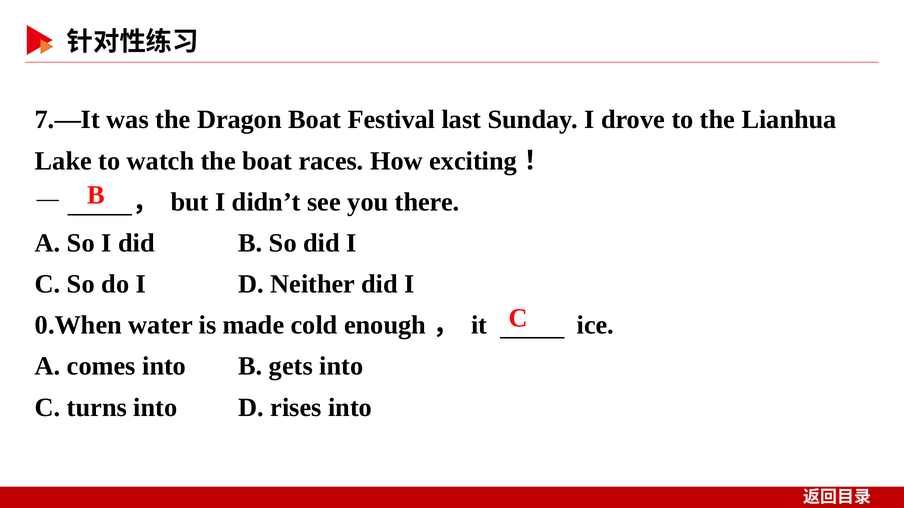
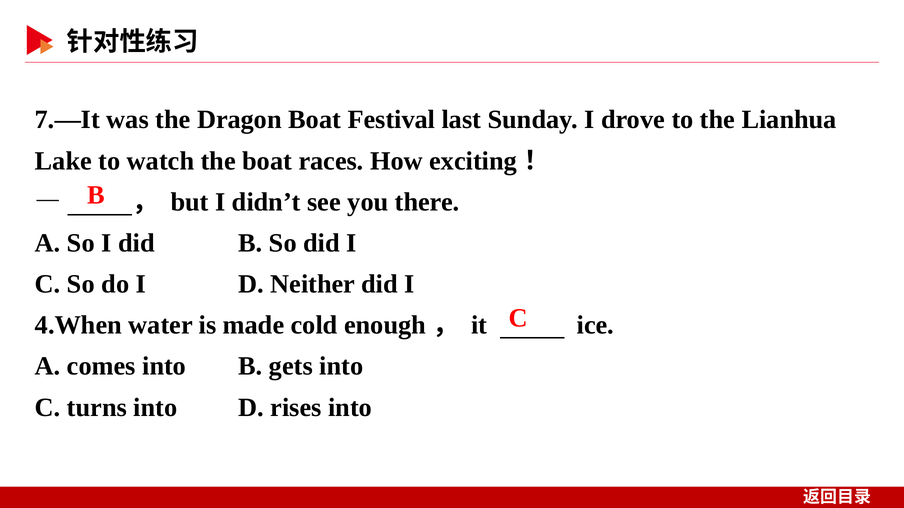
0.When: 0.When -> 4.When
